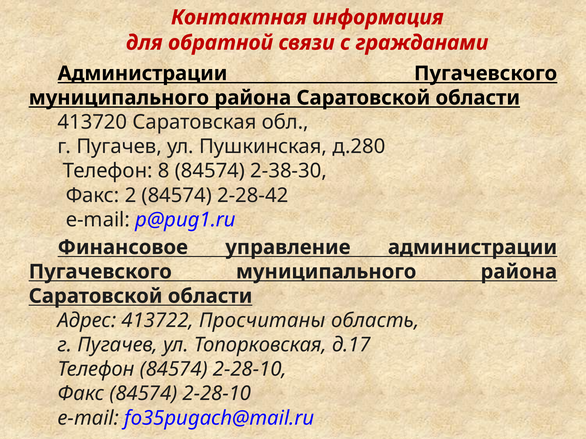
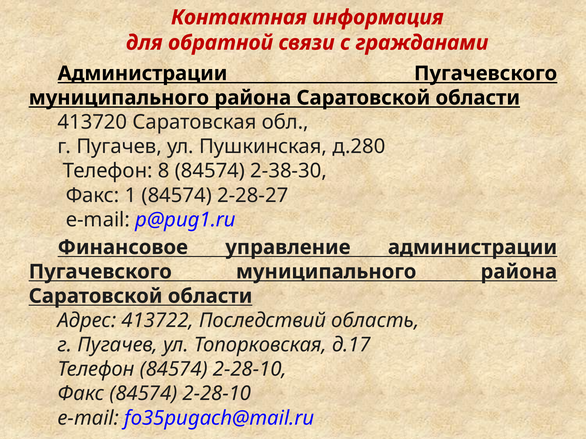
2: 2 -> 1
2-28-42: 2-28-42 -> 2-28-27
Просчитаны: Просчитаны -> Последствий
